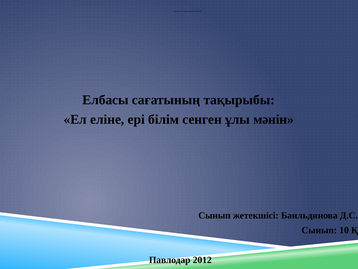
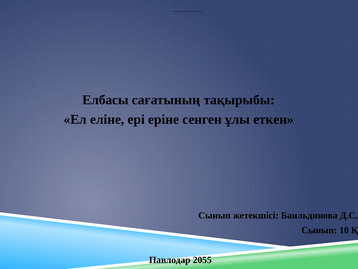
білім: білім -> еріне
мәнін: мәнін -> еткен
2012: 2012 -> 2055
